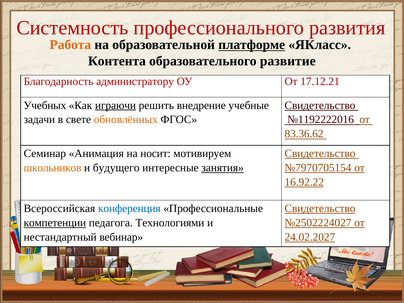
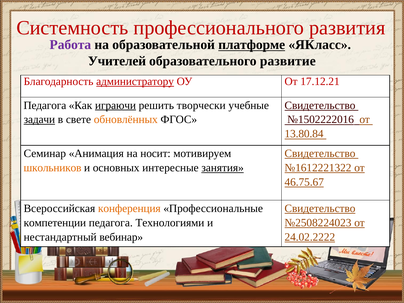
Работа colour: orange -> purple
Контента: Контента -> Учителей
администратору underline: none -> present
Учебных at (45, 105): Учебных -> Педагога
внедрение: внедрение -> творчески
задачи underline: none -> present
№1192222016: №1192222016 -> №1502222016
83.36.62: 83.36.62 -> 13.80.84
будущего: будущего -> основных
№7970705154: №7970705154 -> №1612221322
16.92.22: 16.92.22 -> 46.75.67
конференция colour: blue -> orange
компетенции underline: present -> none
№2502224027: №2502224027 -> №2508224023
24.02.2027: 24.02.2027 -> 24.02.2222
